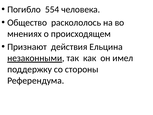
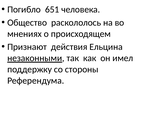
554: 554 -> 651
